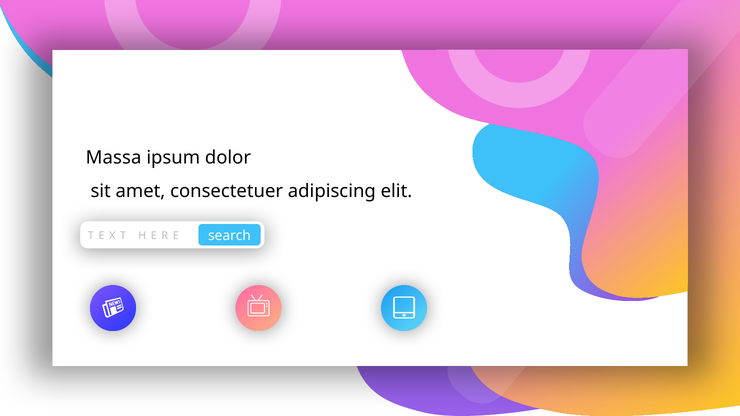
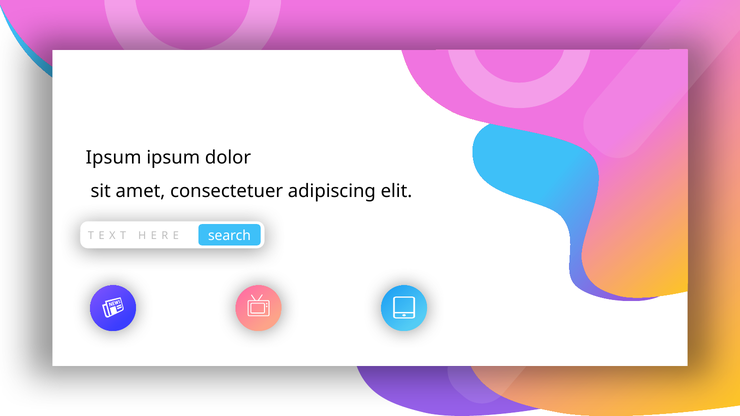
Massa at (114, 158): Massa -> Ipsum
